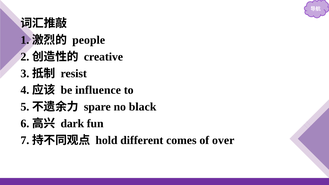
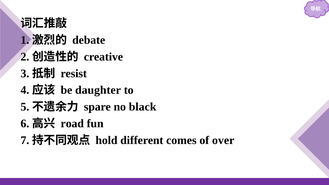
people: people -> debate
influence: influence -> daughter
dark: dark -> road
